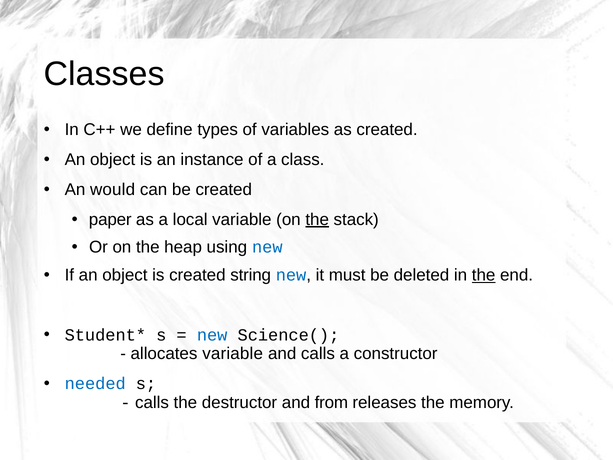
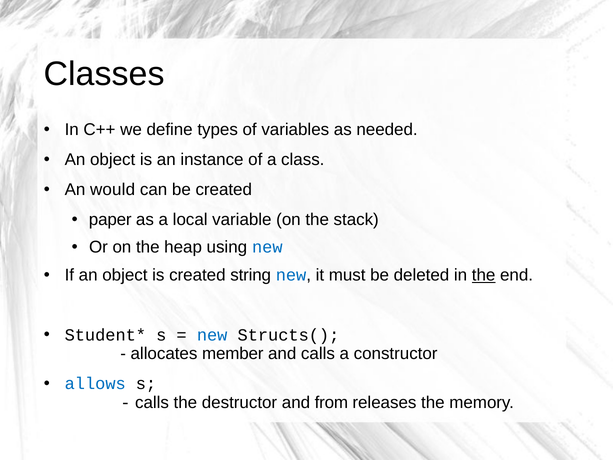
as created: created -> needed
the at (317, 219) underline: present -> none
Science(: Science( -> Structs(
allocates variable: variable -> member
needed: needed -> allows
